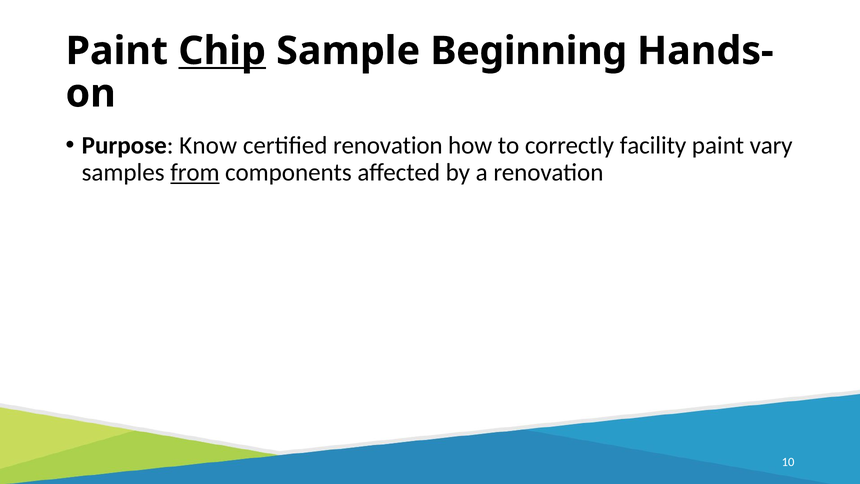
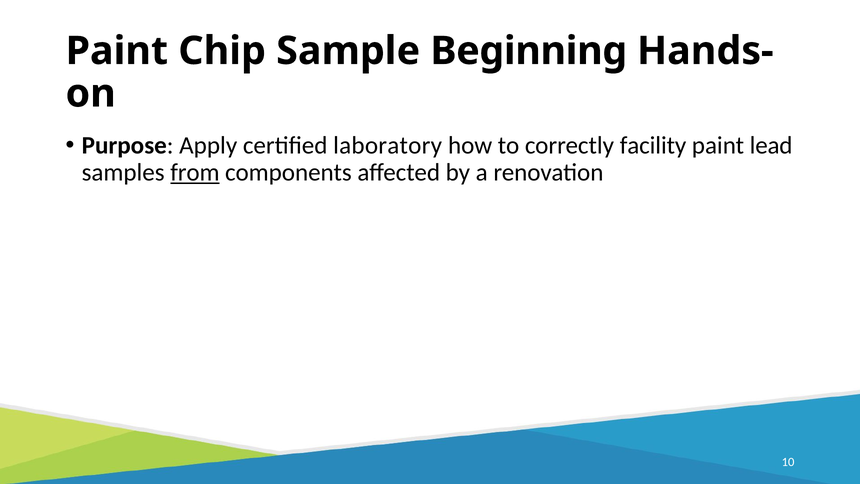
Chip underline: present -> none
Know: Know -> Apply
certified renovation: renovation -> laboratory
vary: vary -> lead
